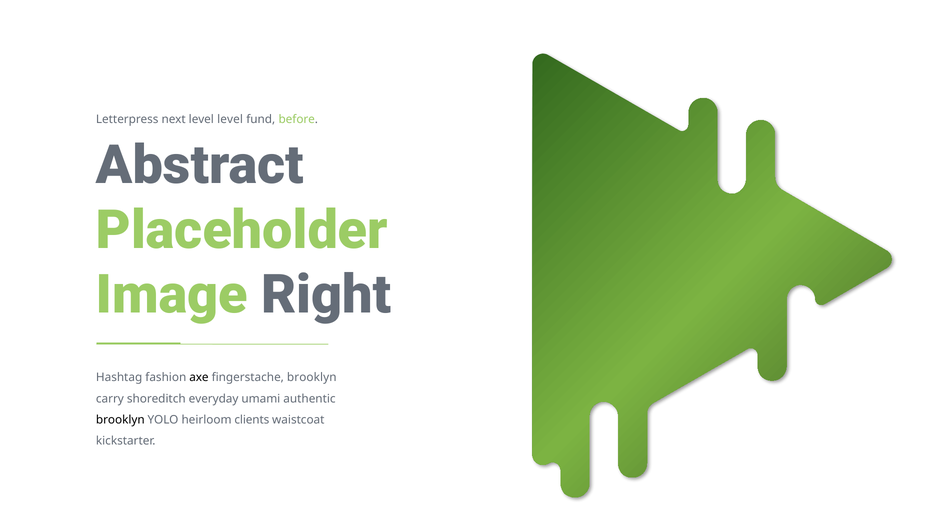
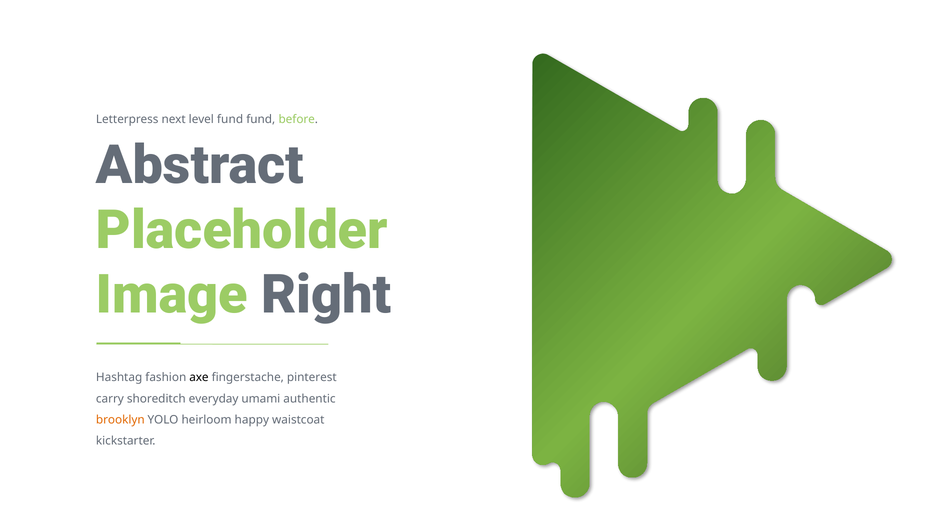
level level: level -> fund
fingerstache brooklyn: brooklyn -> pinterest
brooklyn at (120, 420) colour: black -> orange
clients: clients -> happy
